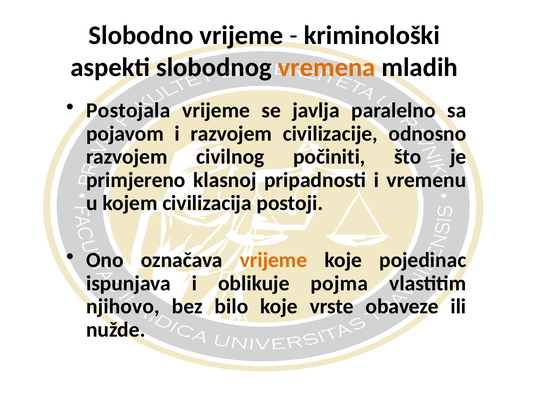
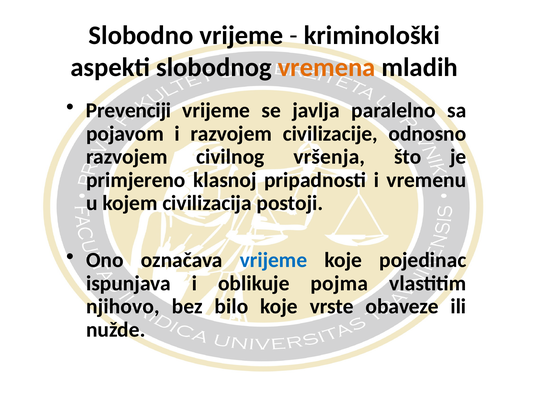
Postojala: Postojala -> Prevenciji
počiniti: počiniti -> vršenja
vrijeme at (273, 260) colour: orange -> blue
